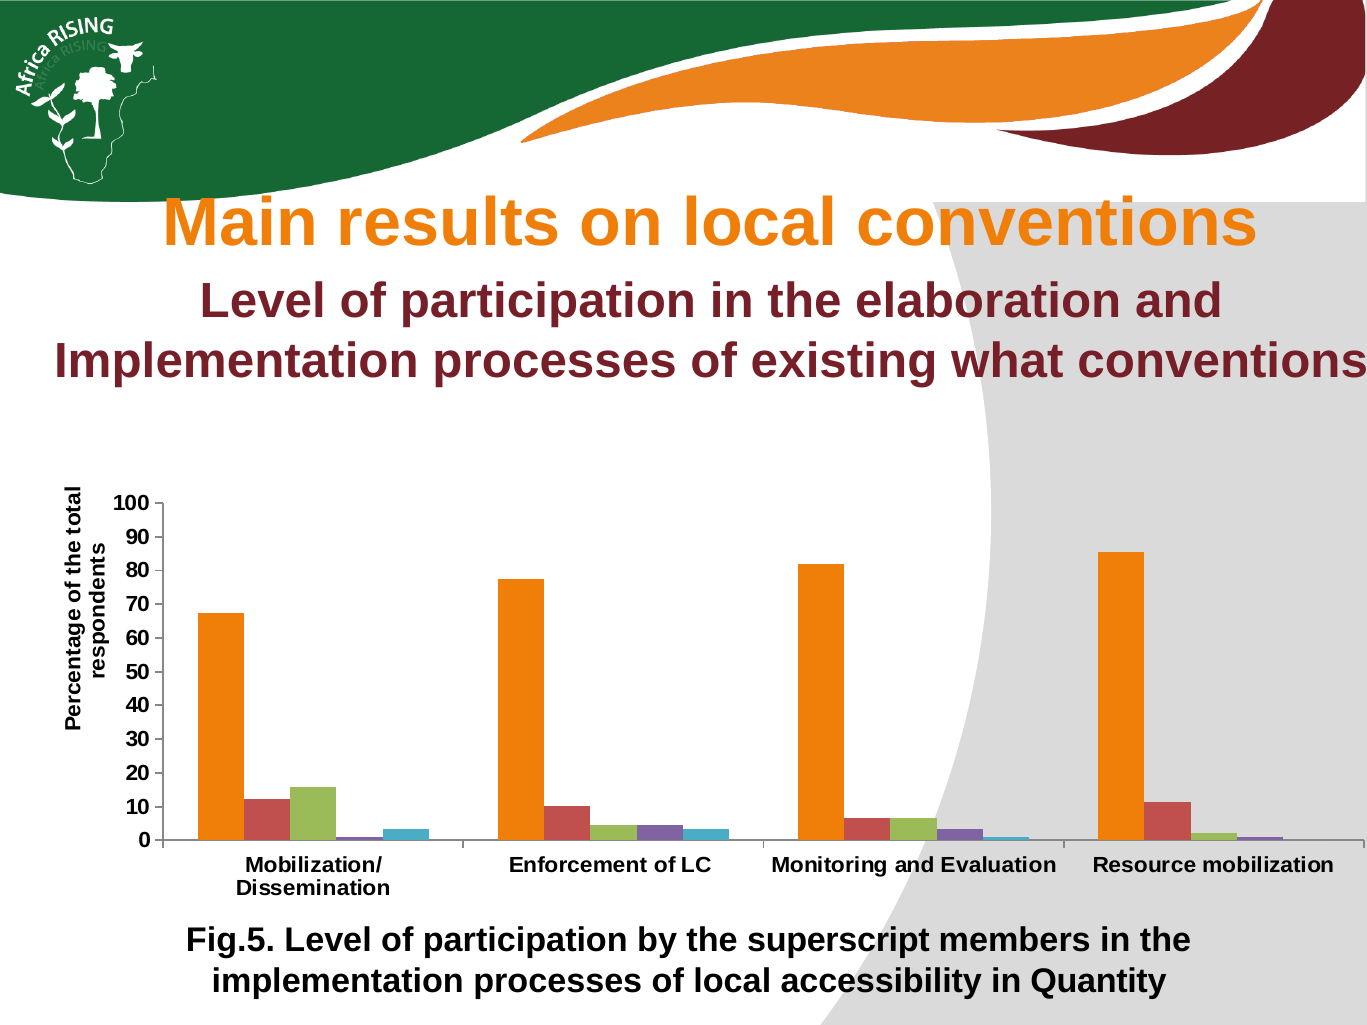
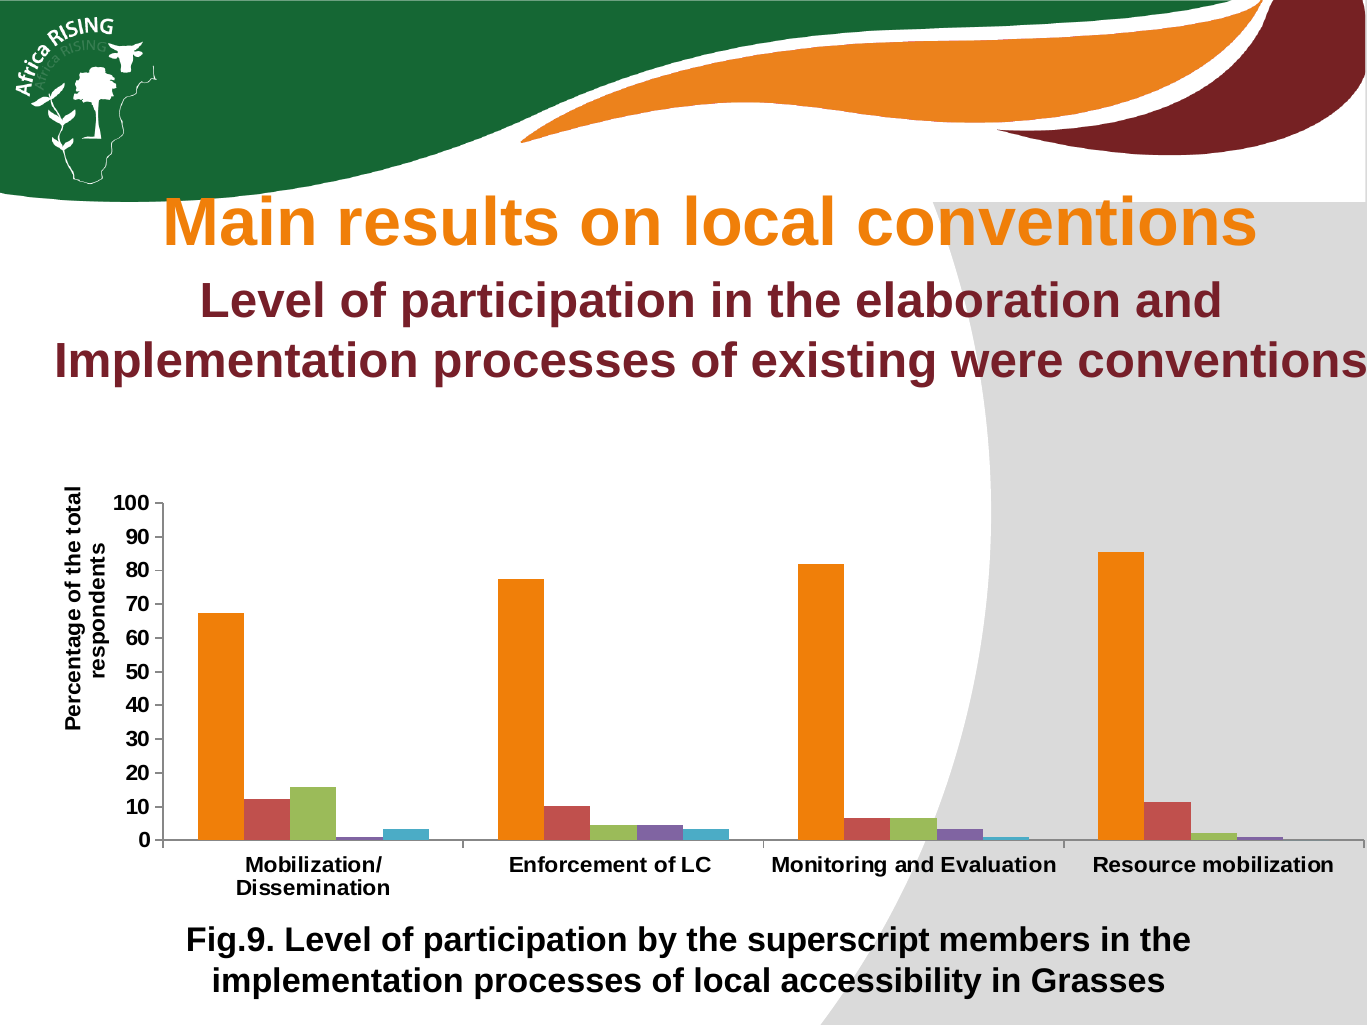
what: what -> were
Fig.5: Fig.5 -> Fig.9
Quantity: Quantity -> Grasses
